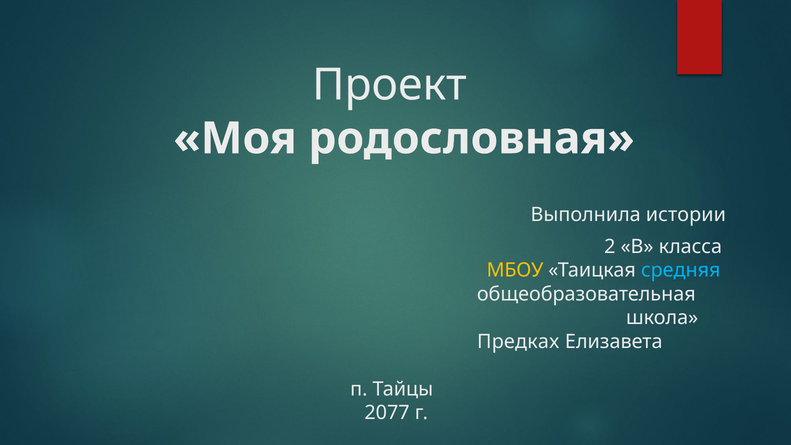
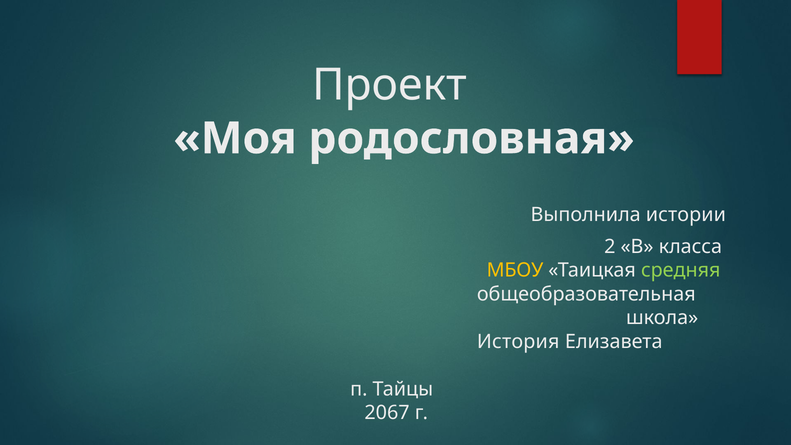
средняя colour: light blue -> light green
Предках: Предках -> История
2077: 2077 -> 2067
